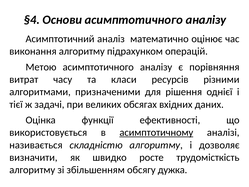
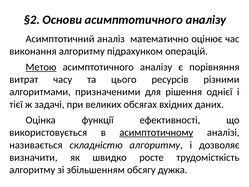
§4: §4 -> §2
Метою underline: none -> present
класи: класи -> цього
